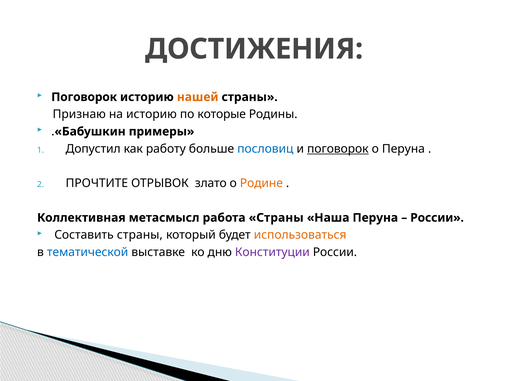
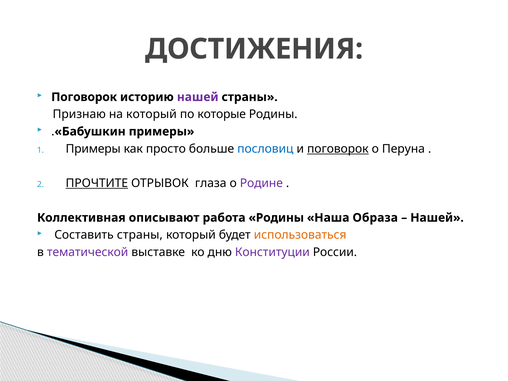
нашей at (198, 97) colour: orange -> purple
на историю: историю -> который
Допустил at (93, 149): Допустил -> Примеры
работу: работу -> просто
ПРОЧТИТЕ underline: none -> present
злато: злато -> глаза
Родине colour: orange -> purple
метасмысл: метасмысл -> описывают
работа Страны: Страны -> Родины
Наша Перуна: Перуна -> Образа
России at (437, 218): России -> Нашей
тематической colour: blue -> purple
